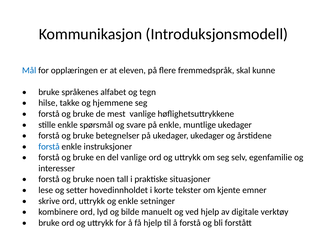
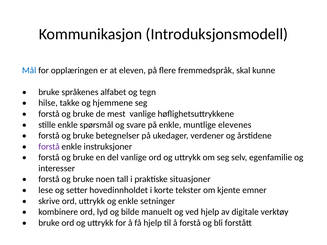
muntlige ukedager: ukedager -> elevenes
ukedager ukedager: ukedager -> verdener
forstå at (49, 147) colour: blue -> purple
